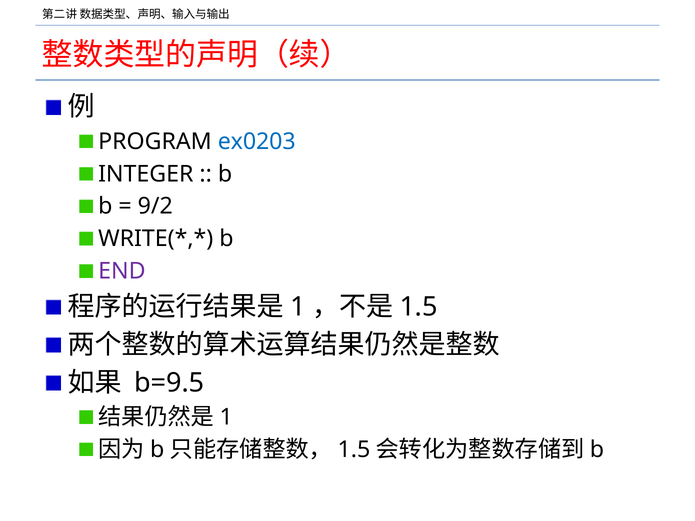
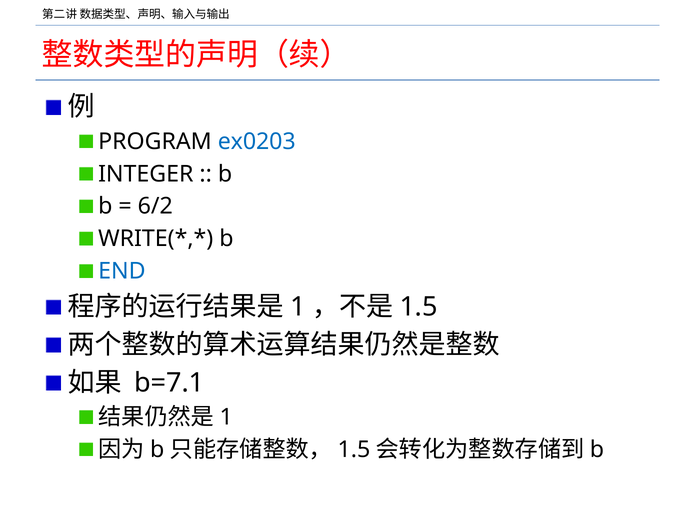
9/2: 9/2 -> 6/2
END colour: purple -> blue
b=9.5: b=9.5 -> b=7.1
